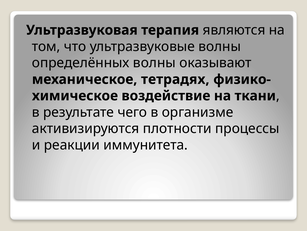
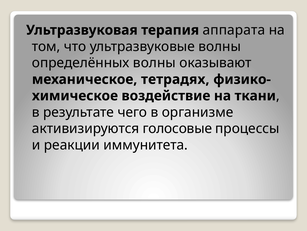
являются: являются -> аппарата
плотности: плотности -> голосовые
